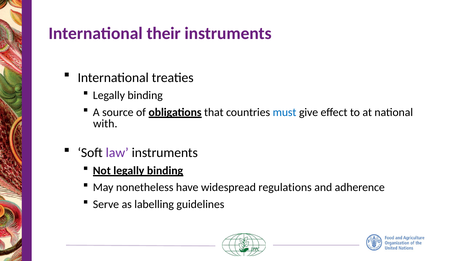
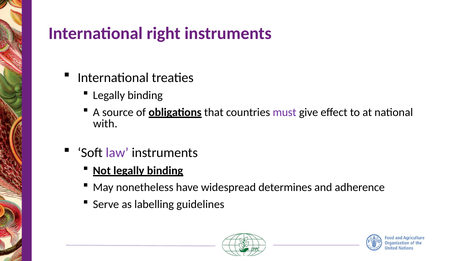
their: their -> right
must colour: blue -> purple
regulations: regulations -> determines
